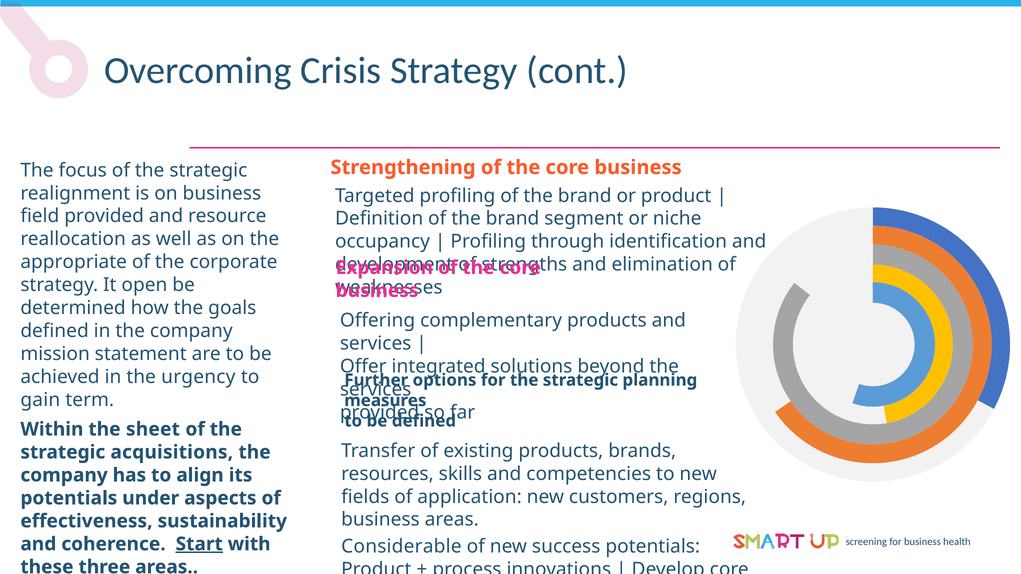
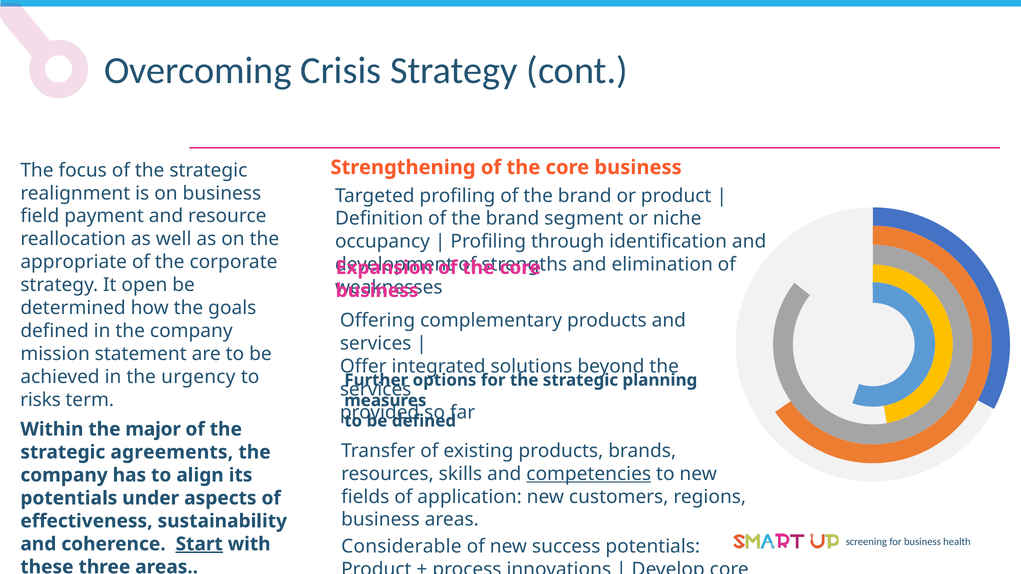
field provided: provided -> payment
gain: gain -> risks
sheet: sheet -> major
acquisitions: acquisitions -> agreements
competencies at (589, 474) underline: none -> present
